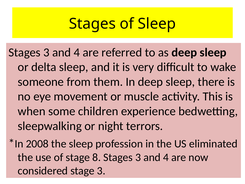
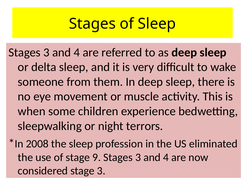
8: 8 -> 9
